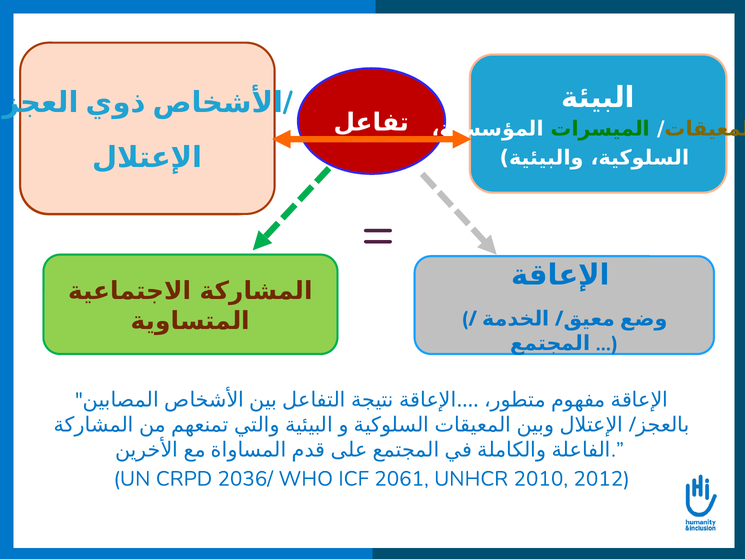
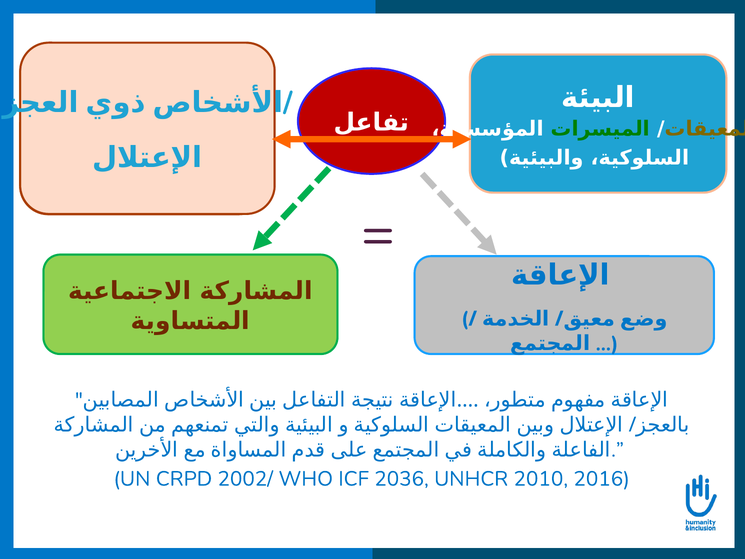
2036/: 2036/ -> 2002/
2061: 2061 -> 2036
2012: 2012 -> 2016
